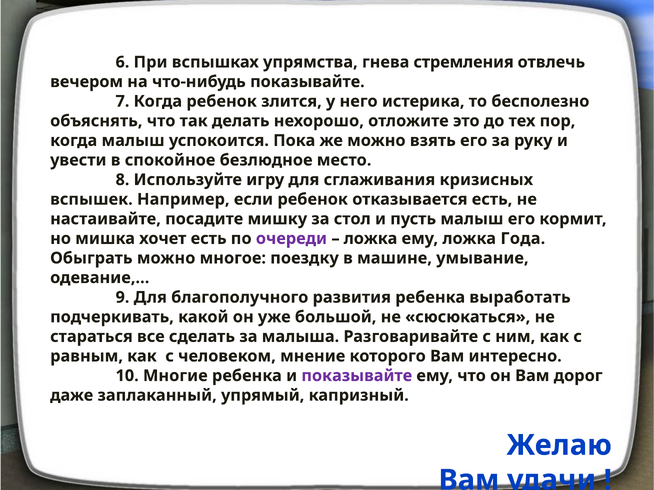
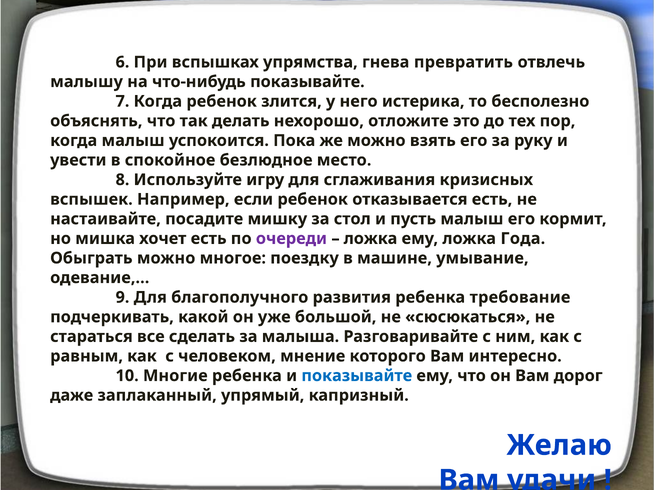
стремления: стремления -> превратить
вечером: вечером -> малышу
выработать: выработать -> требование
показывайте at (357, 376) colour: purple -> blue
